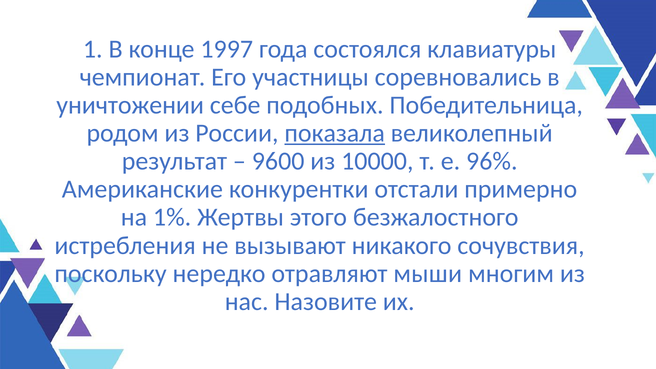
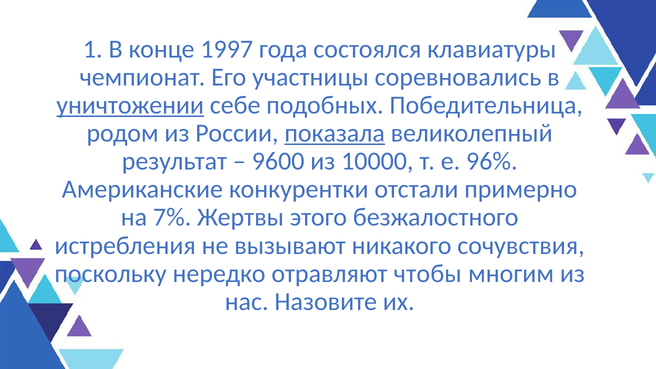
уничтожении underline: none -> present
1%: 1% -> 7%
мыши: мыши -> чтобы
